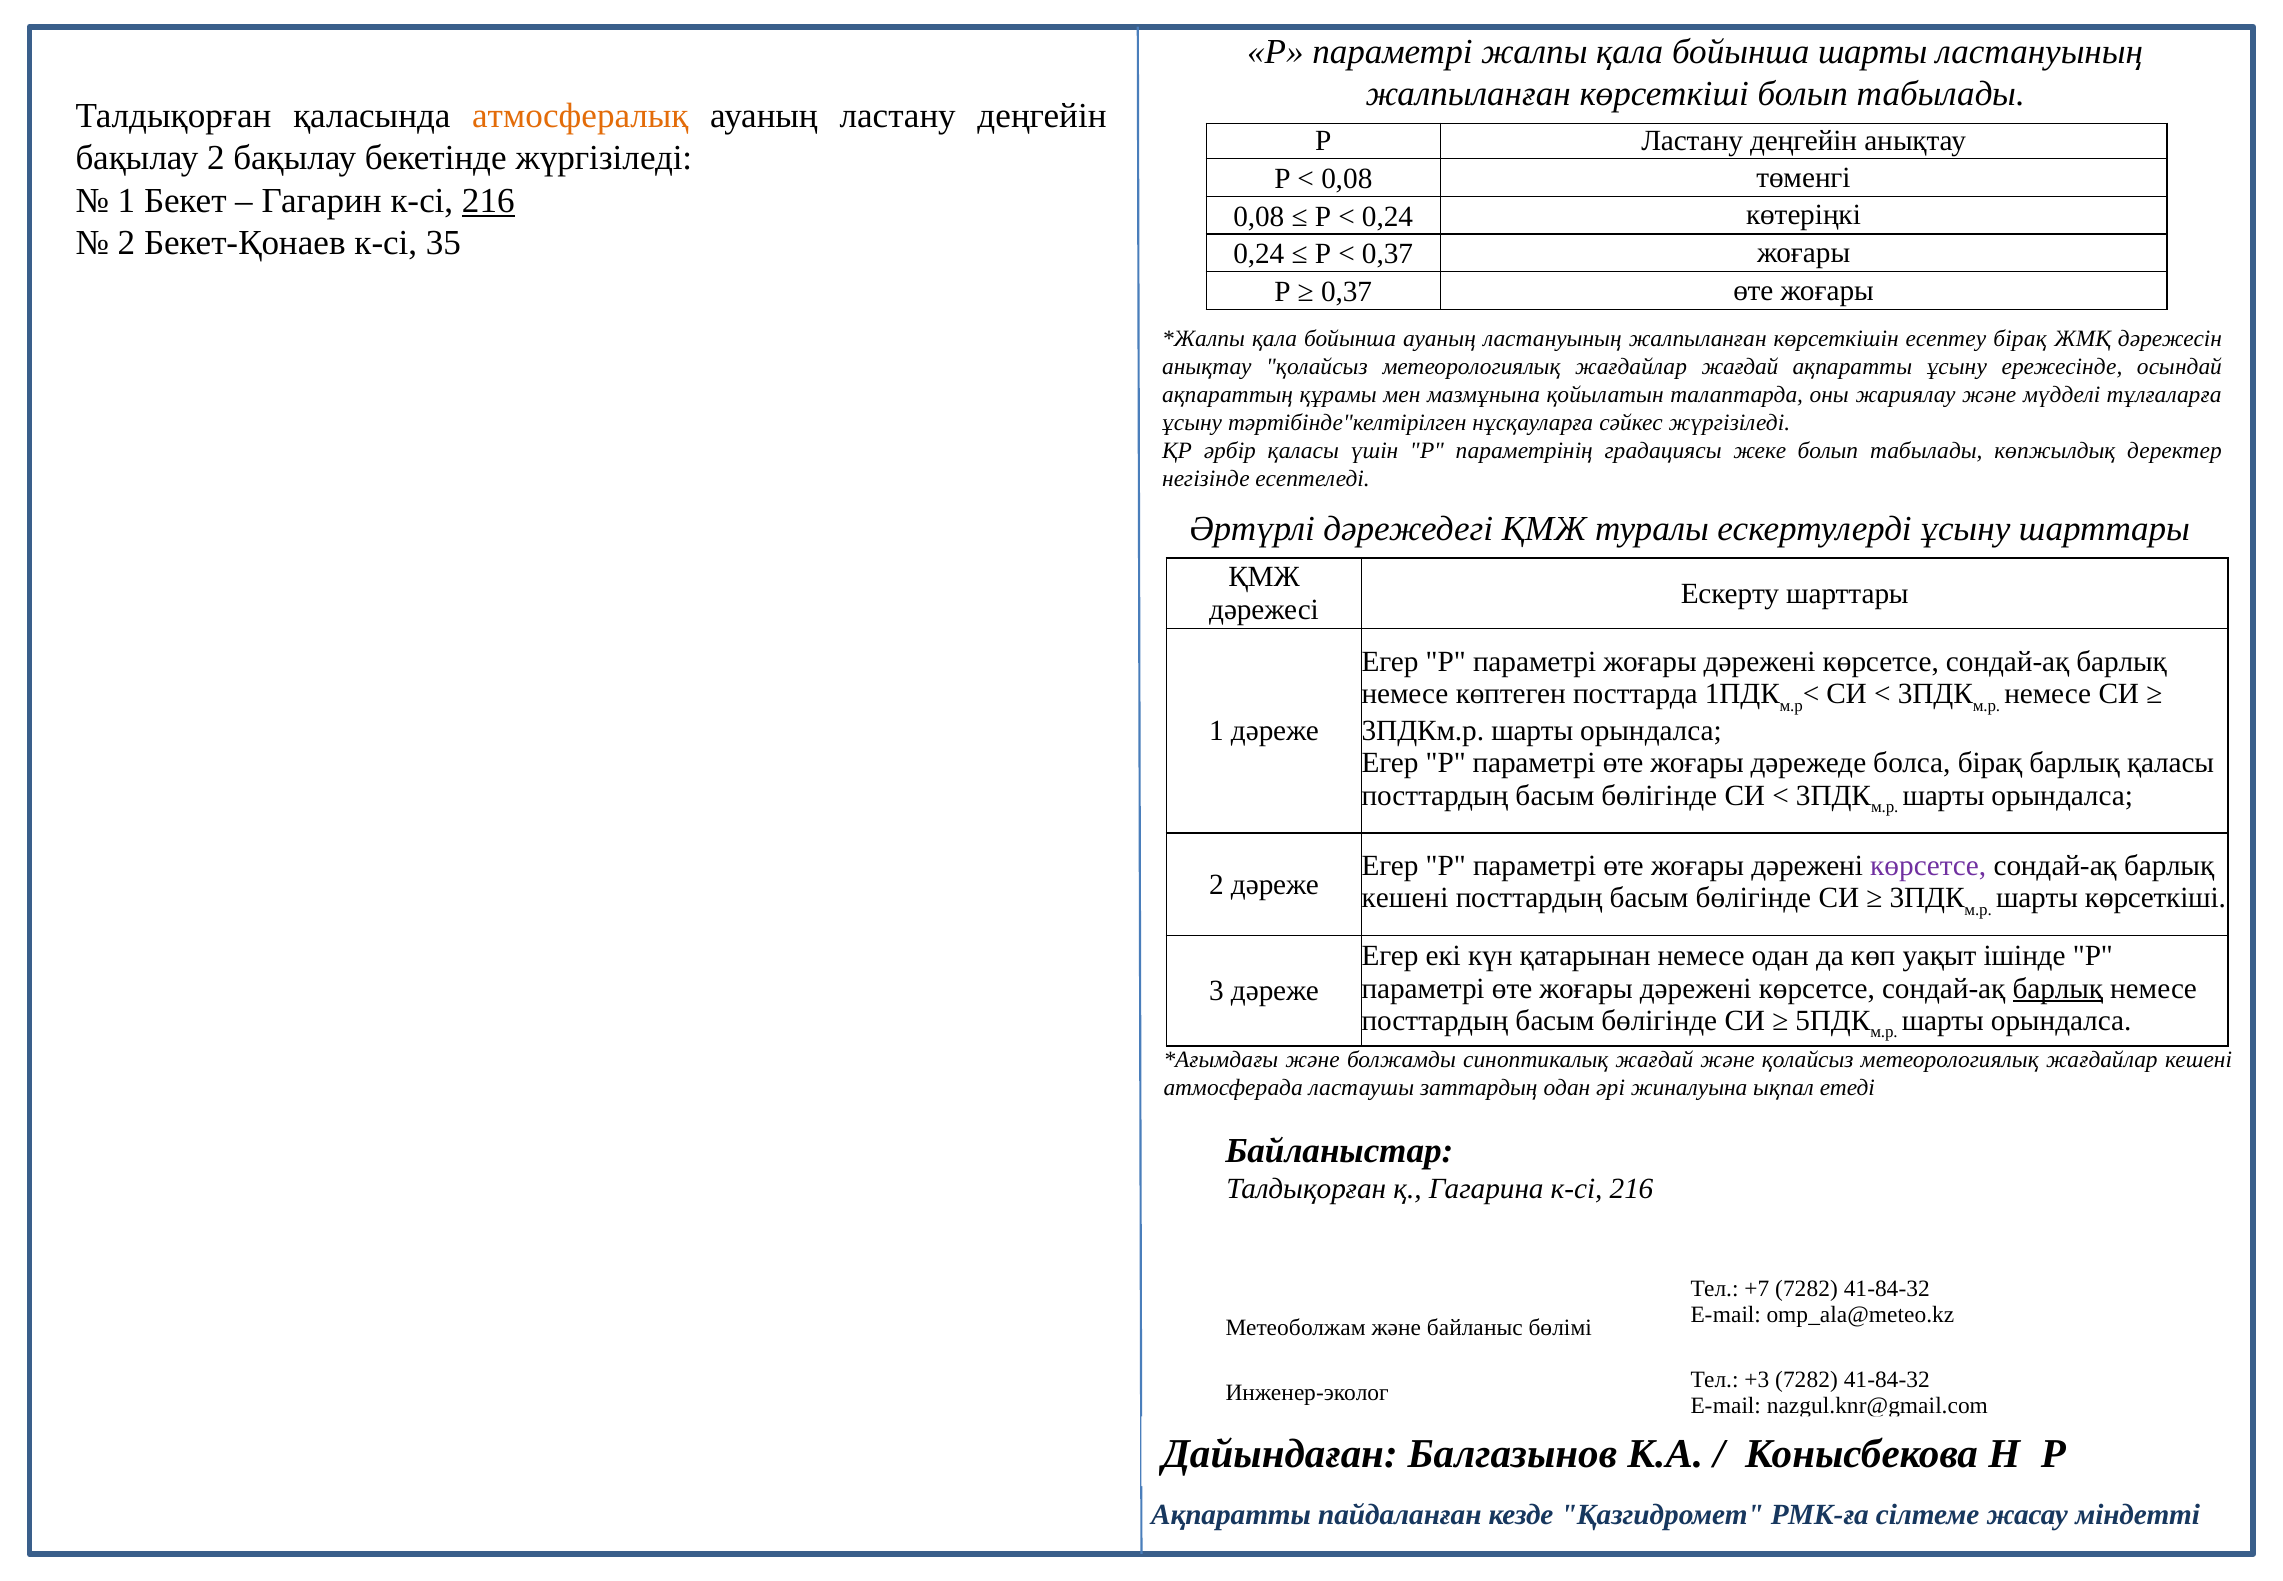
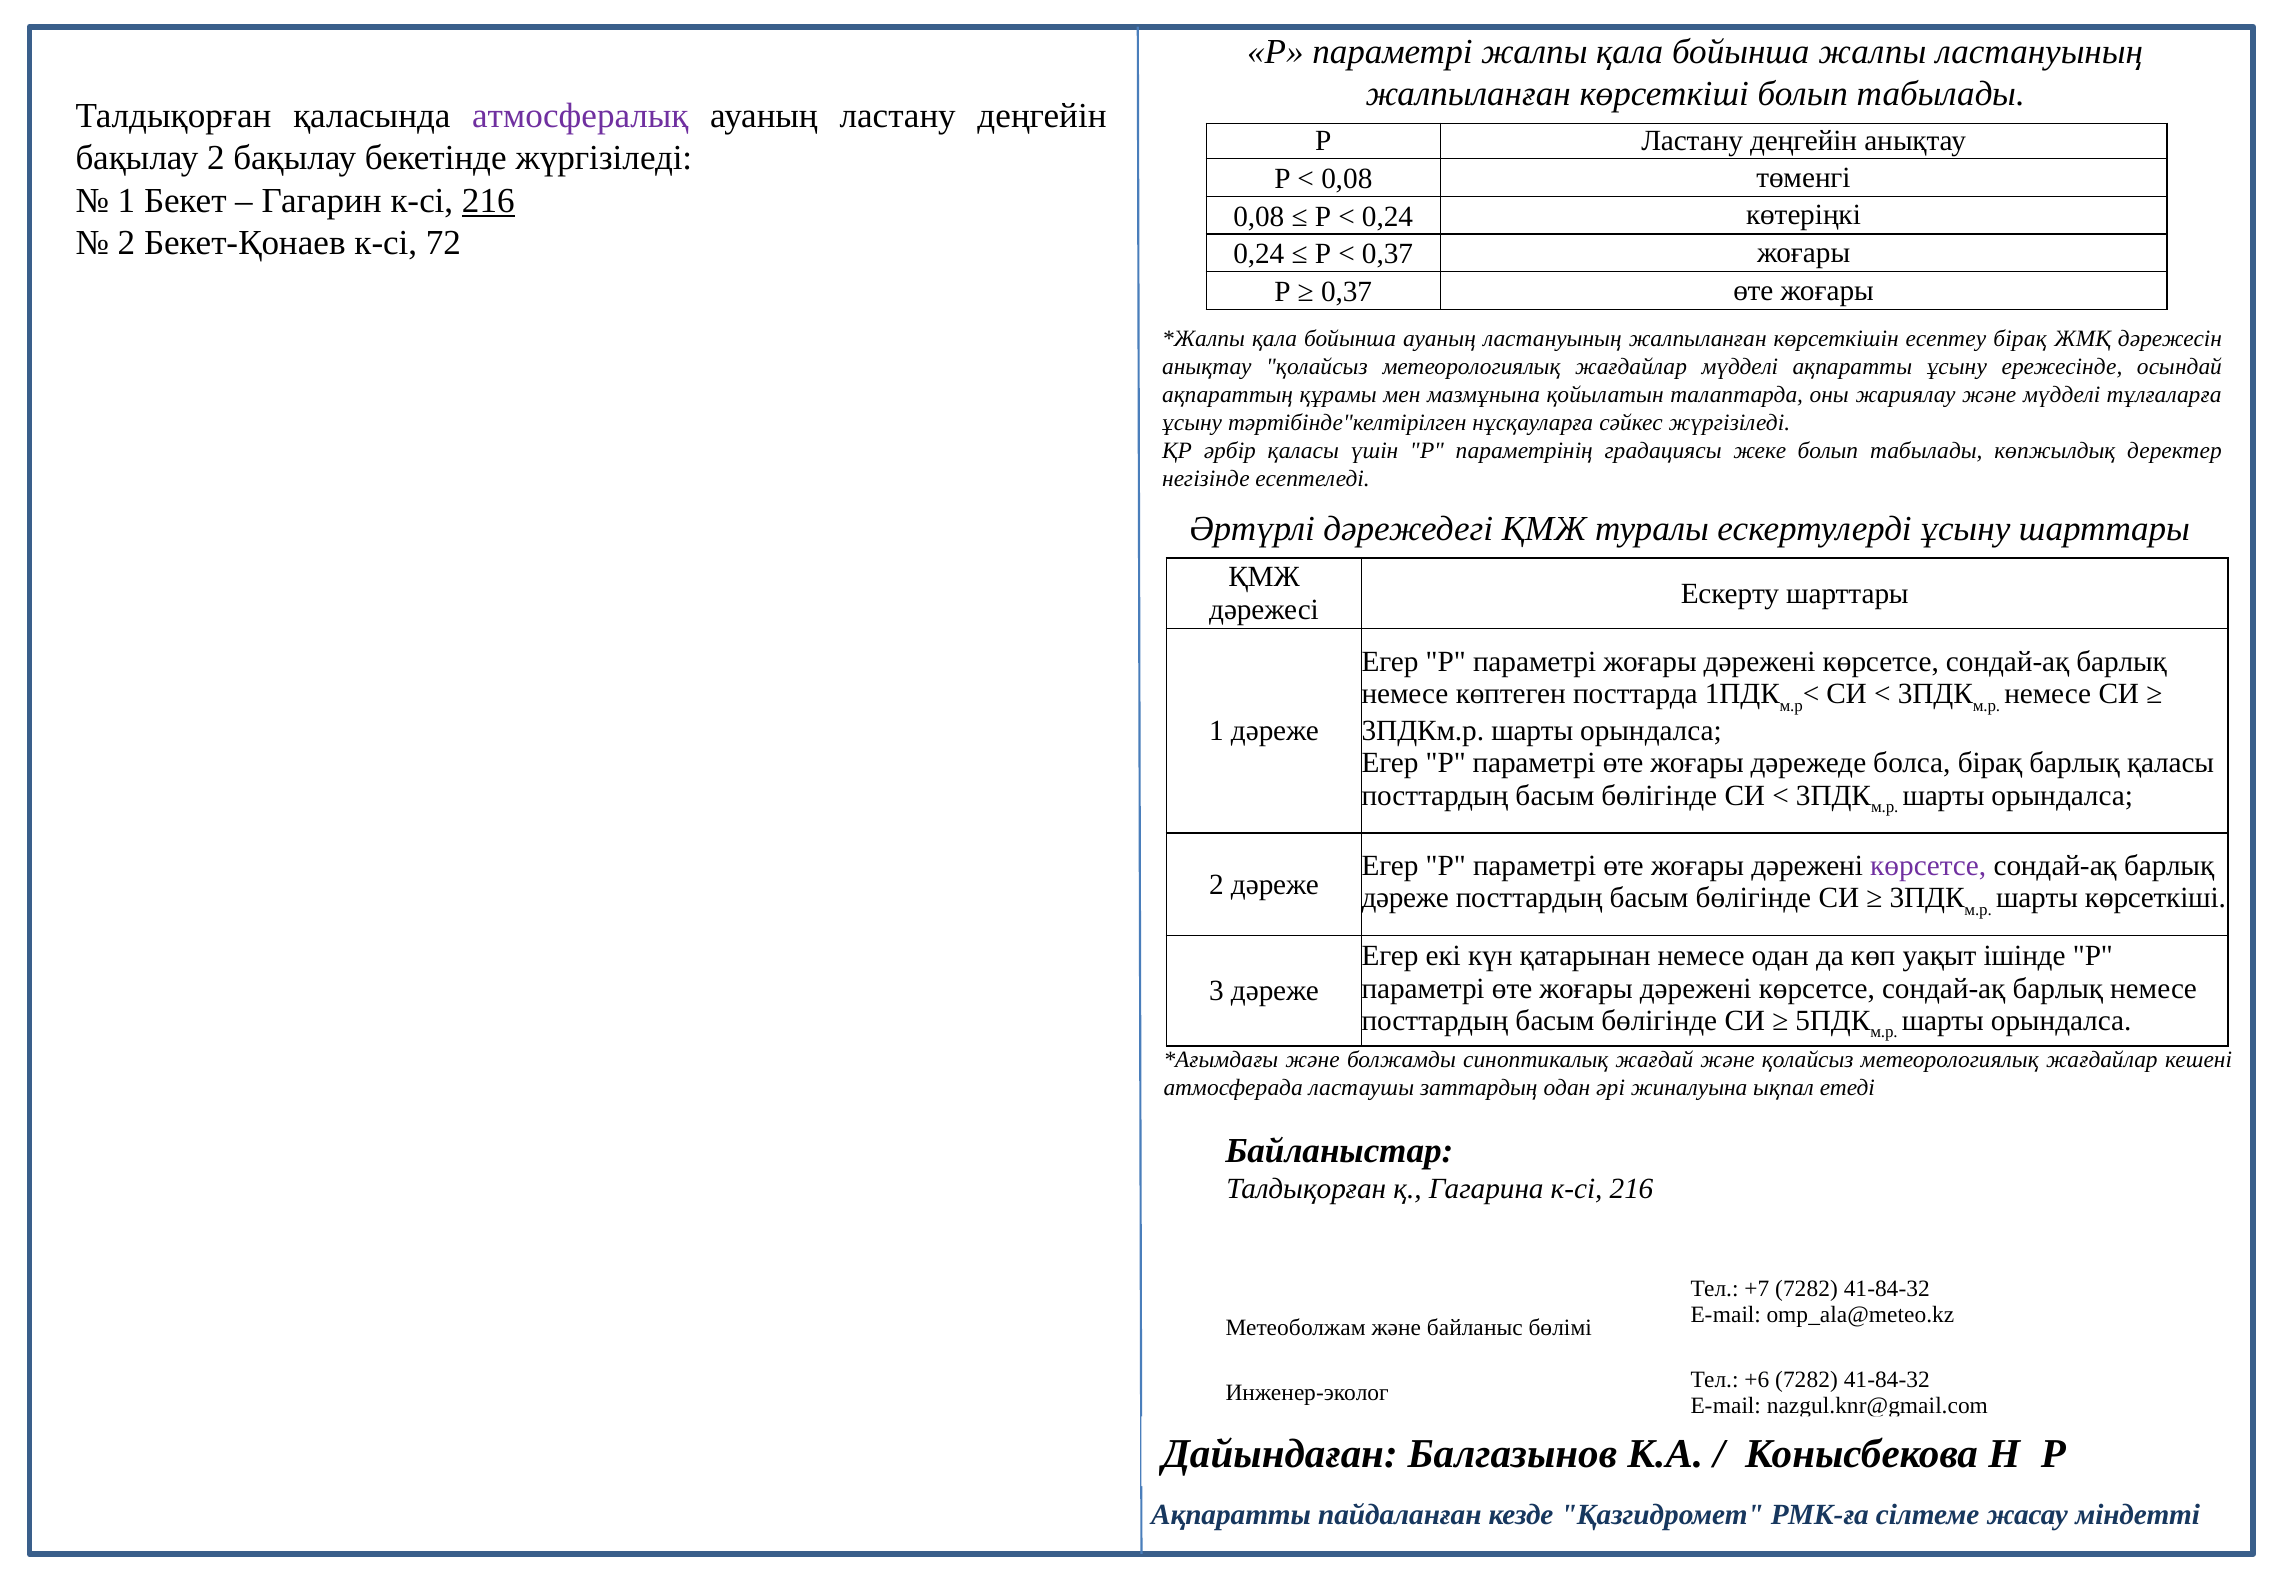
бойынша шарты: шарты -> жалпы
атмосфералық colour: orange -> purple
35: 35 -> 72
жағдайлар жағдай: жағдай -> мүдделі
кешені at (1405, 898): кешені -> дәреже
барлық at (2058, 988) underline: present -> none
+3: +3 -> +6
